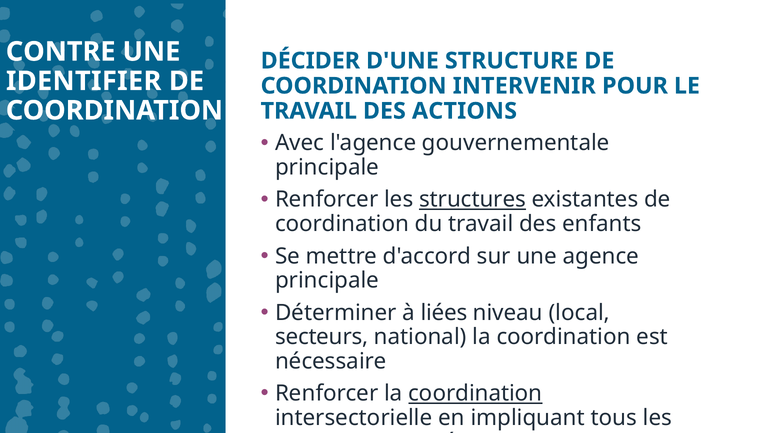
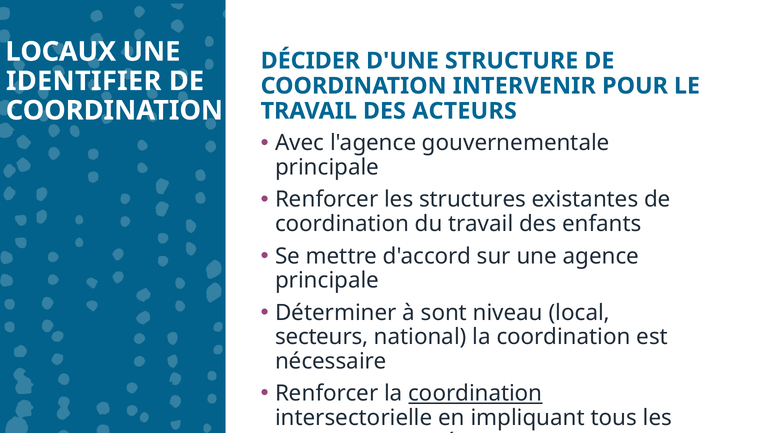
CONTRE: CONTRE -> LOCAUX
DES ACTIONS: ACTIONS -> ACTEURS
structures underline: present -> none
liées: liées -> sont
